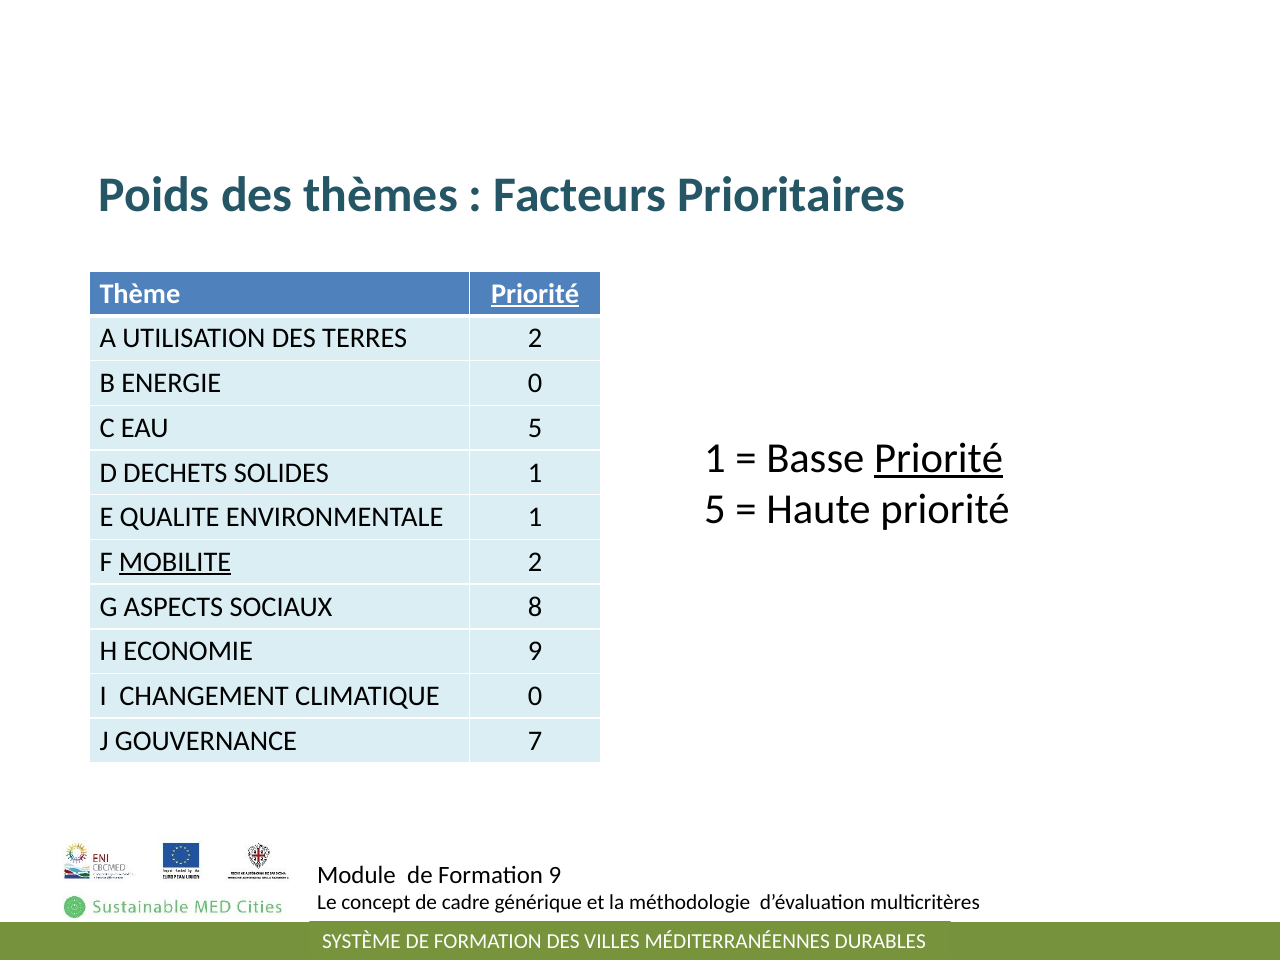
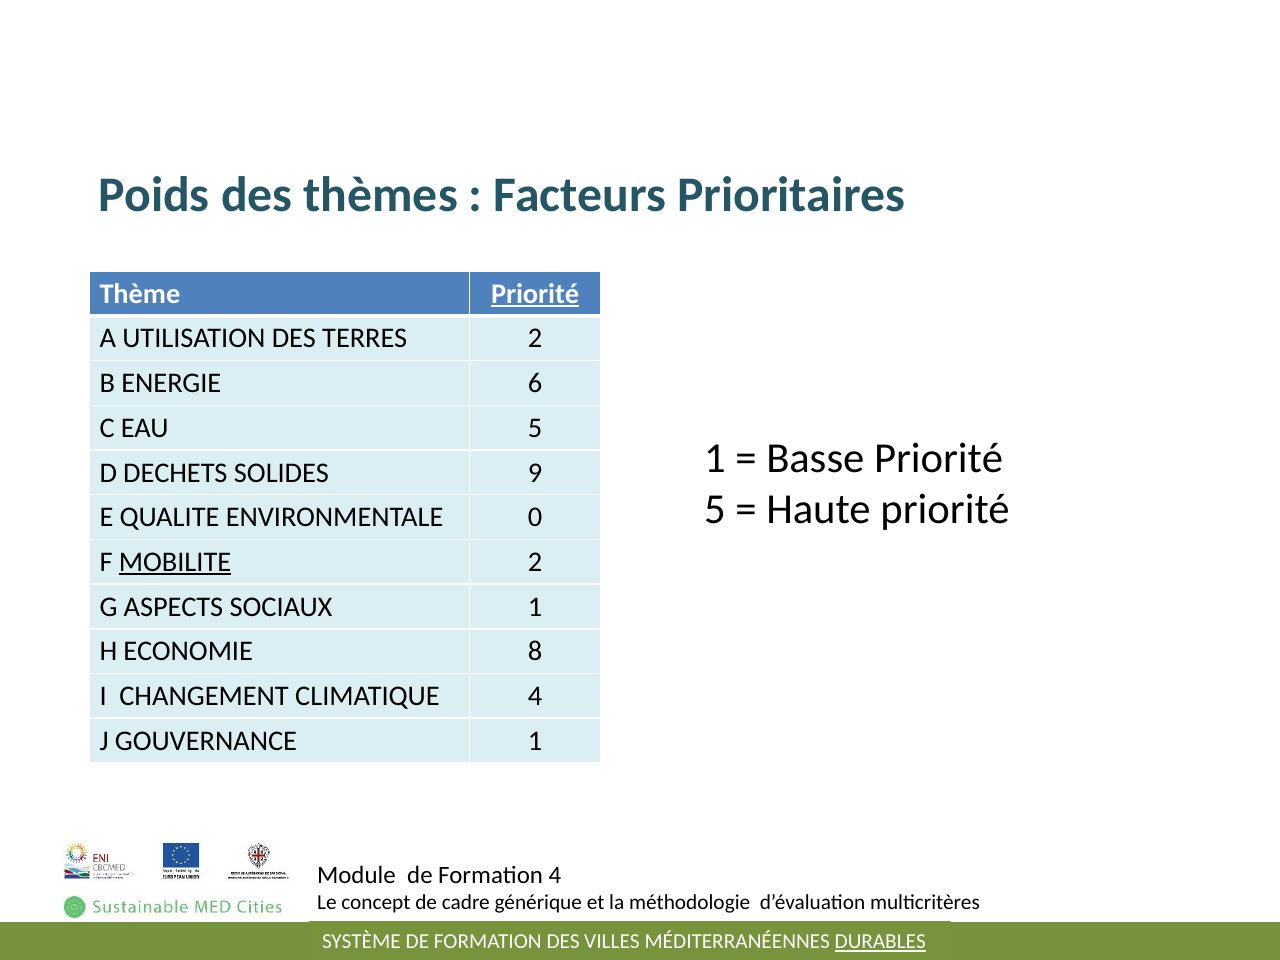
ENERGIE 0: 0 -> 6
Priorité at (939, 458) underline: present -> none
SOLIDES 1: 1 -> 9
ENVIRONMENTALE 1: 1 -> 0
SOCIAUX 8: 8 -> 1
ECONOMIE 9: 9 -> 8
CLIMATIQUE 0: 0 -> 4
GOUVERNANCE 7: 7 -> 1
9 at (555, 875): 9 -> 4
DURABLES underline: none -> present
